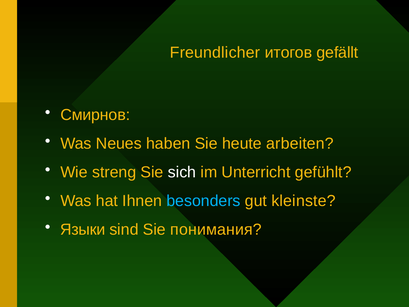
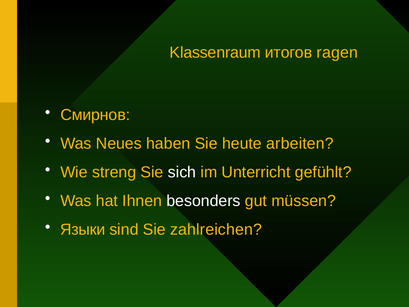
Freundlicher: Freundlicher -> Klassenraum
gefällt: gefällt -> ragen
besonders colour: light blue -> white
kleinste: kleinste -> müssen
понимания: понимания -> zahlreichen
